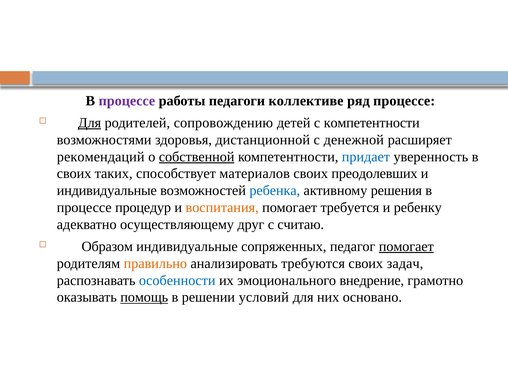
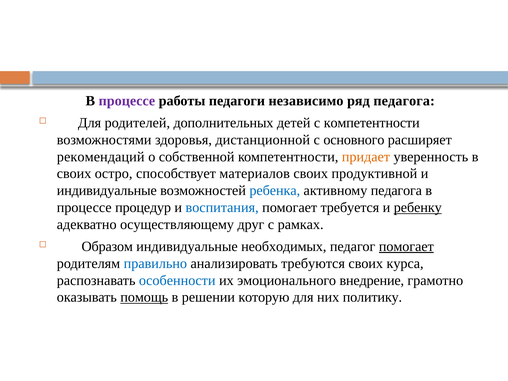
коллективе: коллективе -> независимо
ряд процессе: процессе -> педагога
Для at (90, 123) underline: present -> none
сопровождению: сопровождению -> дополнительных
денежной: денежной -> основного
собственной underline: present -> none
придает colour: blue -> orange
таких: таких -> остро
преодолевших: преодолевших -> продуктивной
активному решения: решения -> педагога
воспитания colour: orange -> blue
ребенку underline: none -> present
считаю: считаю -> рамках
сопряженных: сопряженных -> необходимых
правильно colour: orange -> blue
задач: задач -> курса
условий: условий -> которую
основано: основано -> политику
